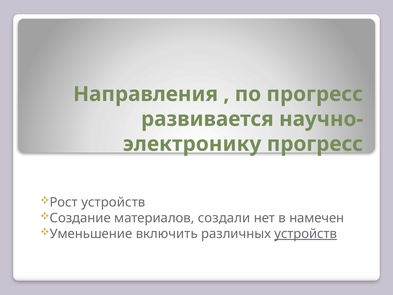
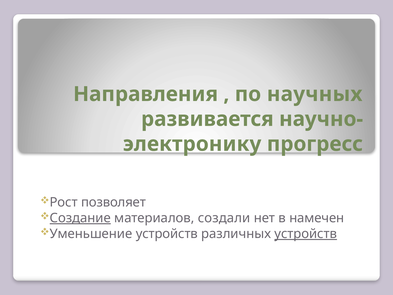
по прогресс: прогресс -> научных
Рост устройств: устройств -> позволяет
Создание underline: none -> present
Уменьшение включить: включить -> устройств
